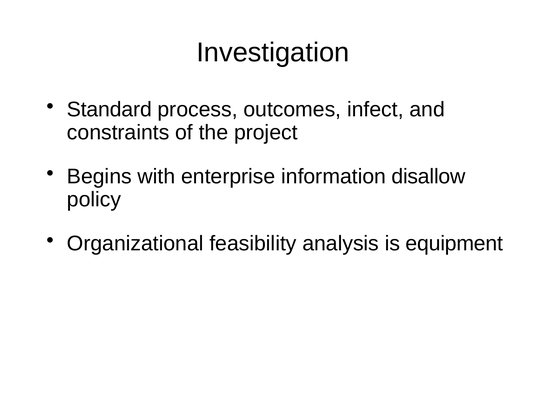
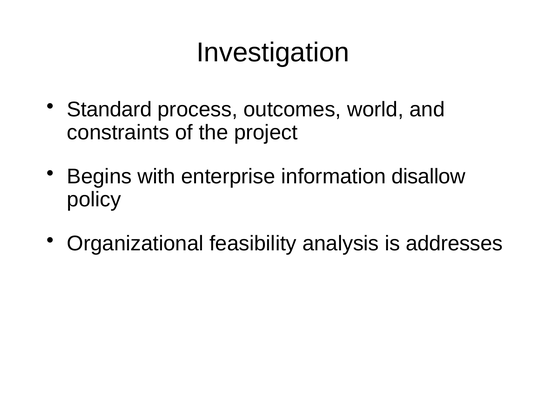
infect: infect -> world
equipment: equipment -> addresses
